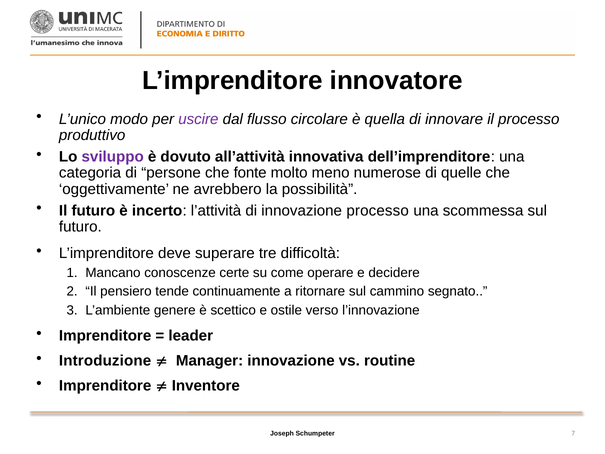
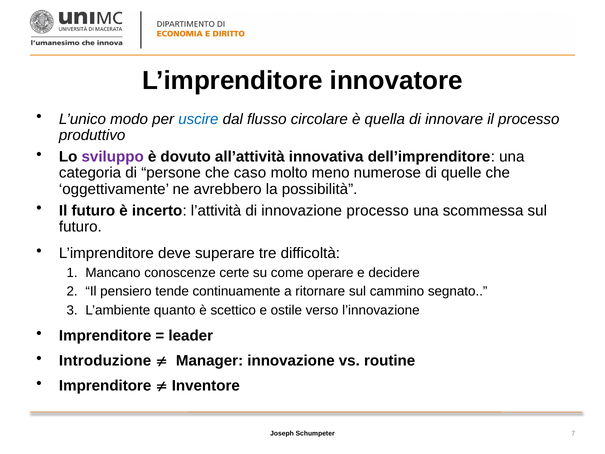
uscire colour: purple -> blue
fonte: fonte -> caso
genere: genere -> quanto
